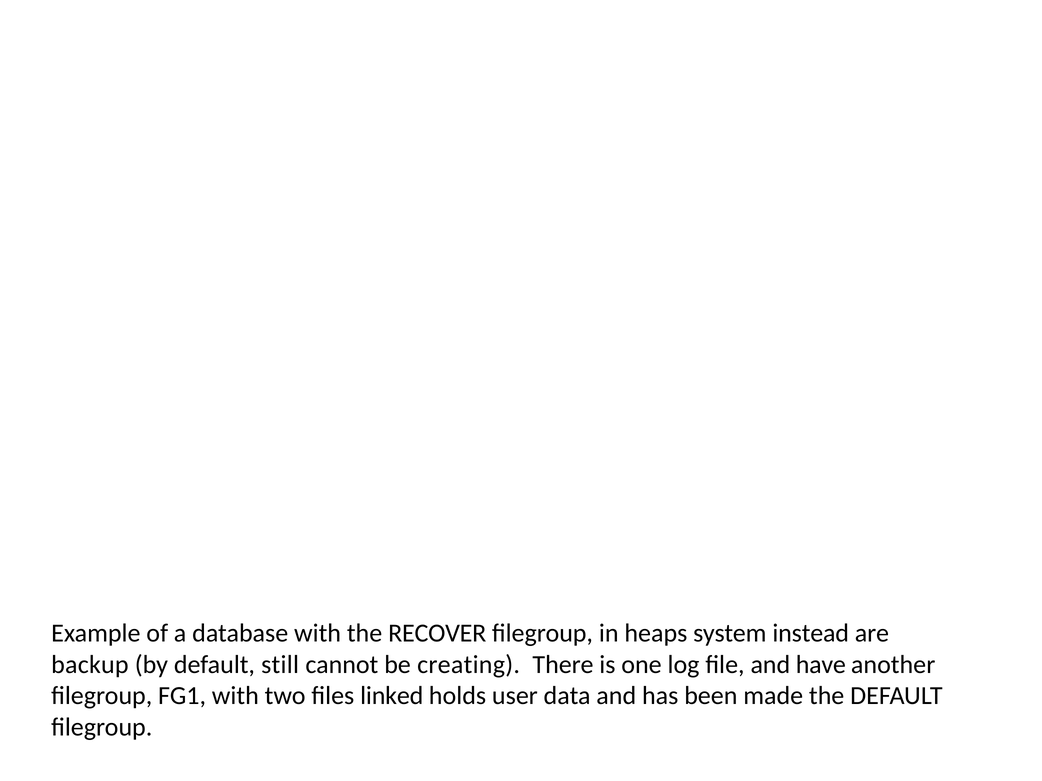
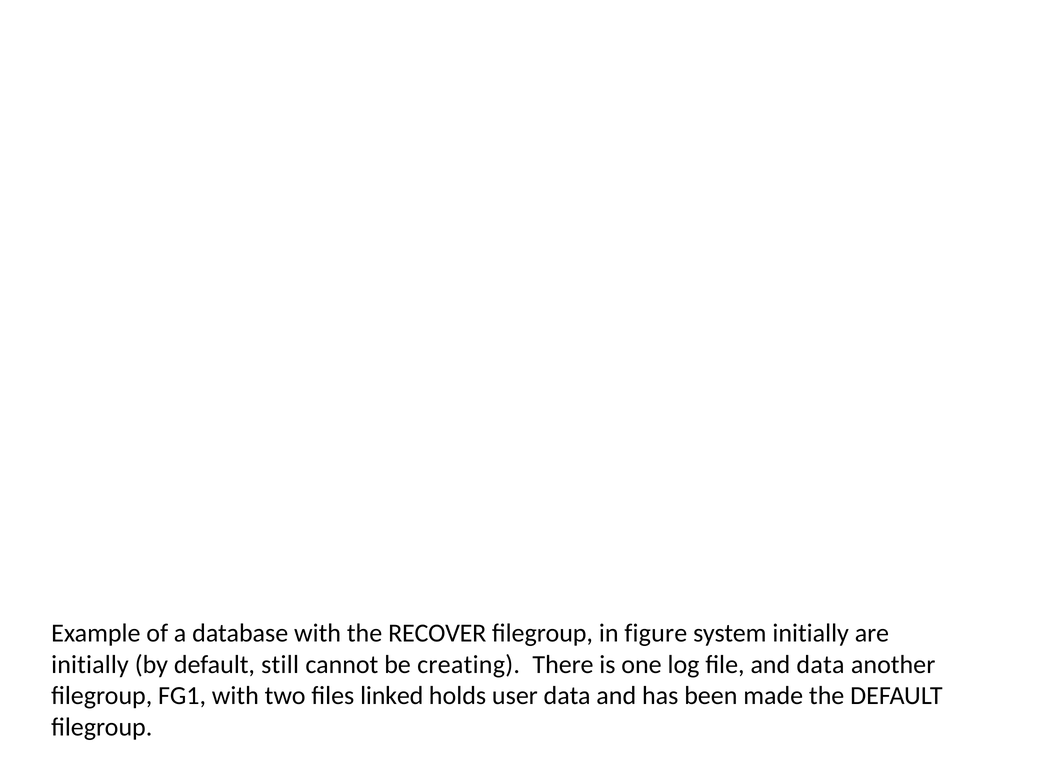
heaps: heaps -> figure
system instead: instead -> initially
backup at (90, 665): backup -> initially
and have: have -> data
